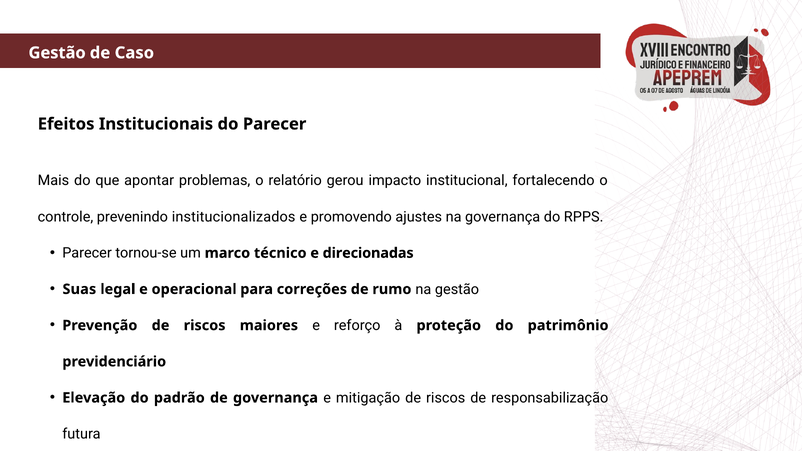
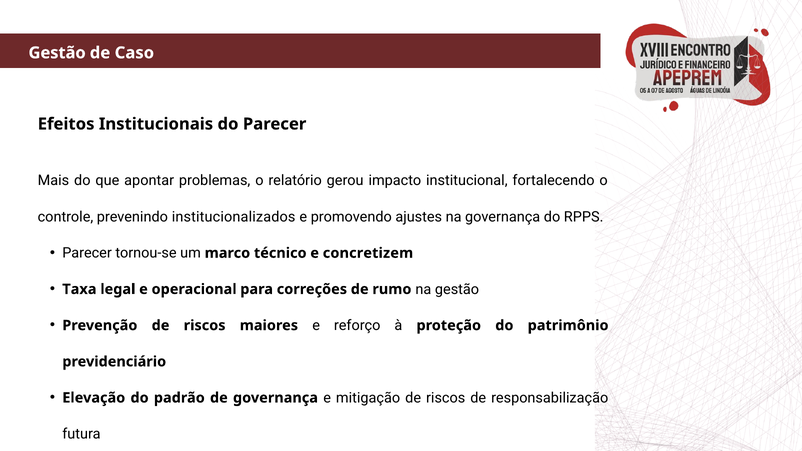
direcionadas: direcionadas -> concretizem
Suas: Suas -> Taxa
